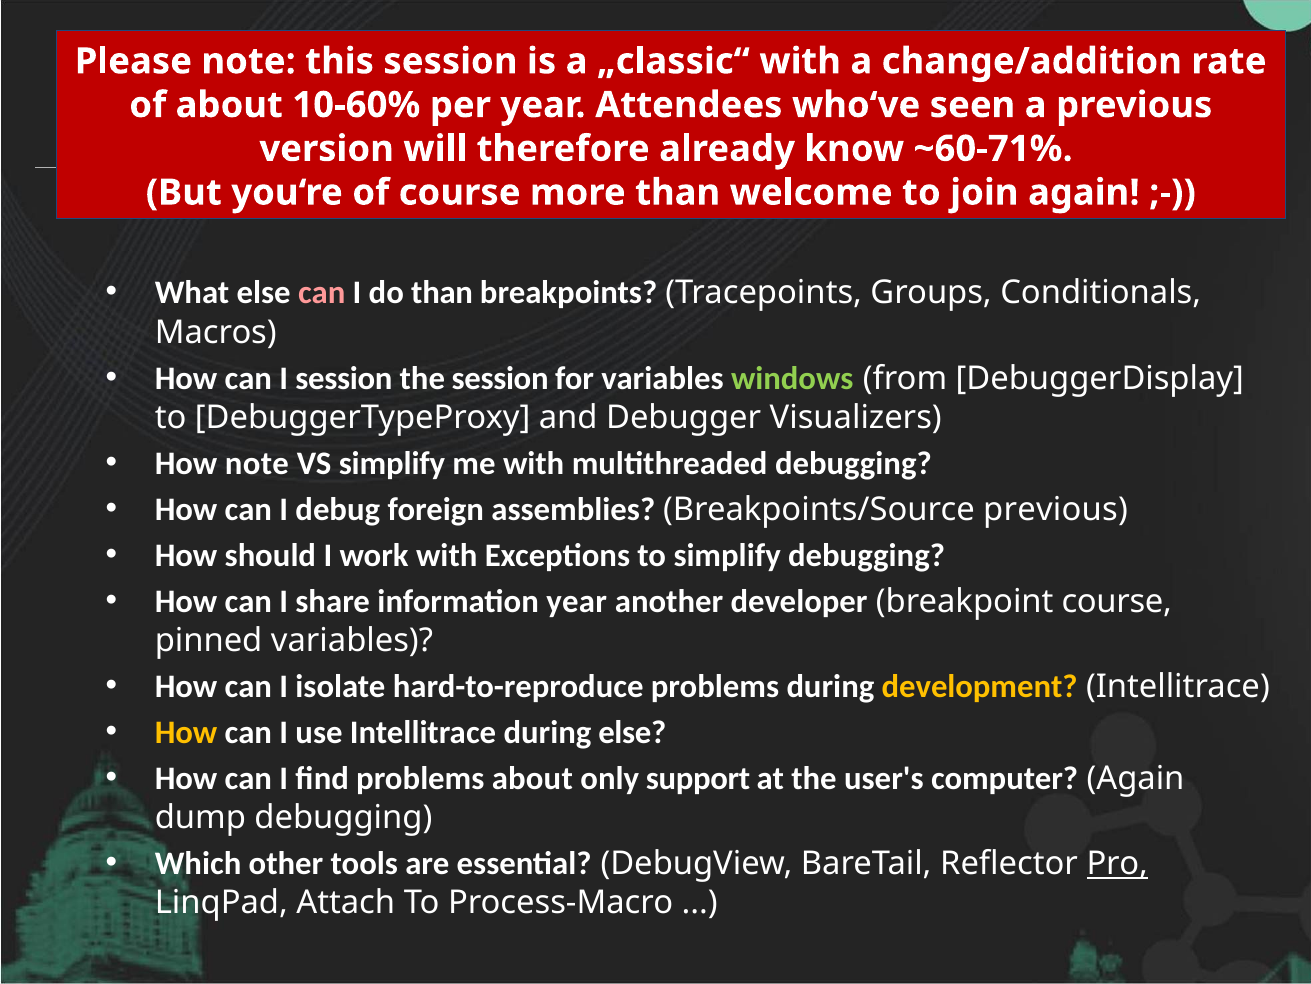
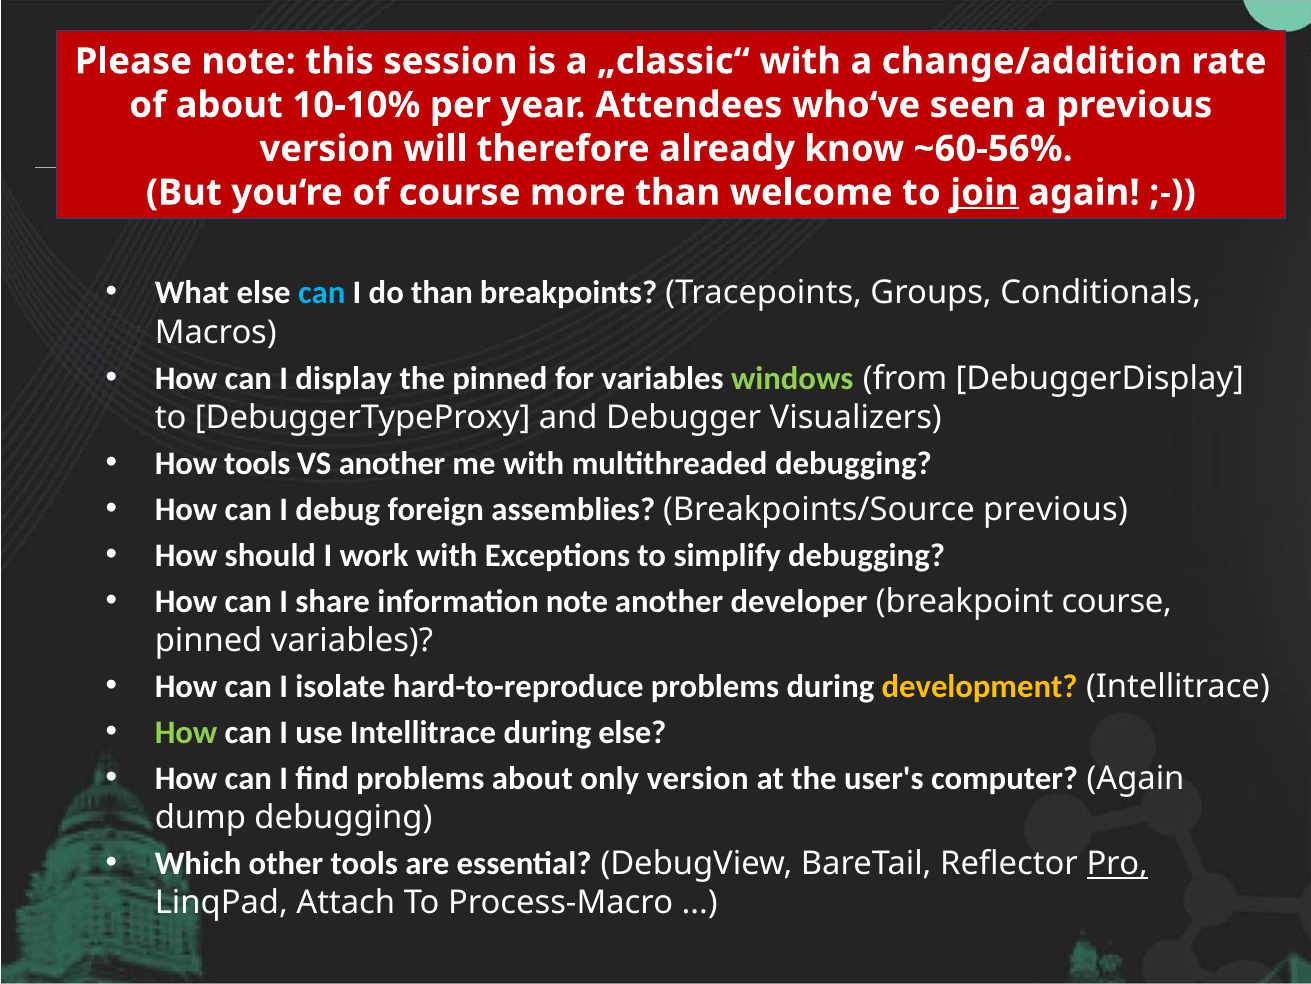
10-60%: 10-60% -> 10-10%
~60-71%: ~60-71% -> ~60-56%
join underline: none -> present
can at (322, 293) colour: pink -> light blue
I session: session -> display
the session: session -> pinned
How note: note -> tools
VS simplify: simplify -> another
information year: year -> note
How at (186, 732) colour: yellow -> light green
only support: support -> version
